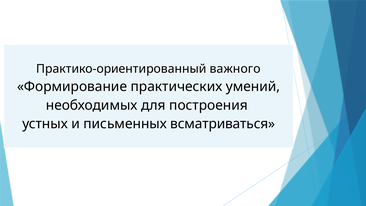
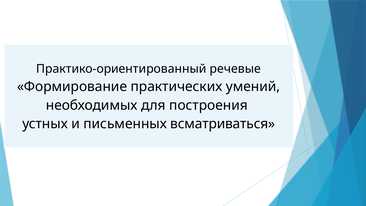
важного: важного -> речевые
